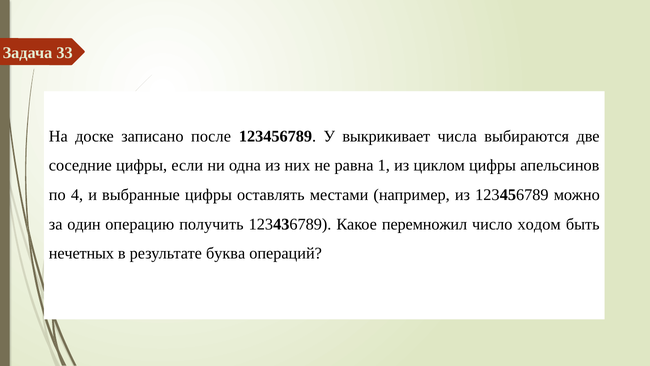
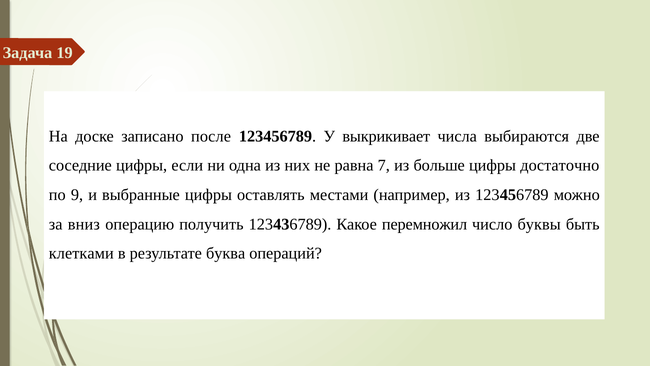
33: 33 -> 19
1: 1 -> 7
циклом: циклом -> больше
апельсинов: апельсинов -> достаточно
4: 4 -> 9
один: один -> вниз
ходом: ходом -> буквы
нечетных: нечетных -> клетками
